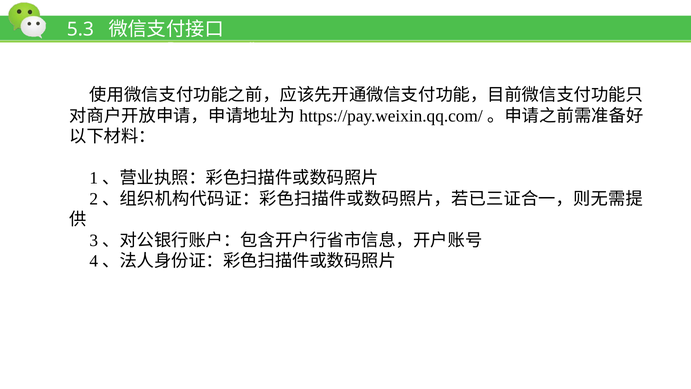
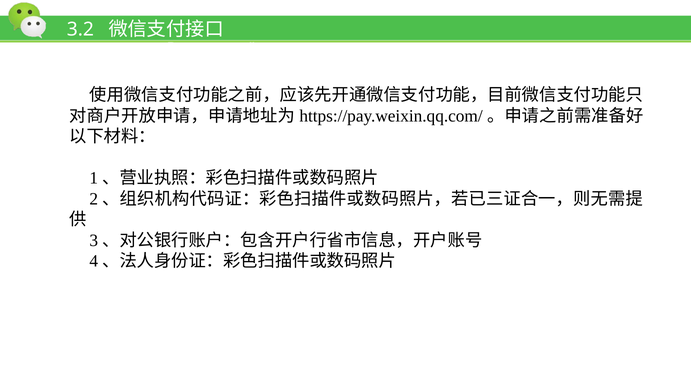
5.3: 5.3 -> 3.2
